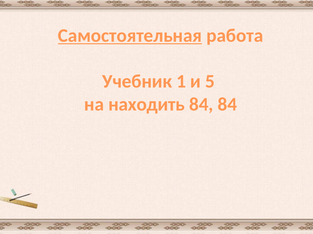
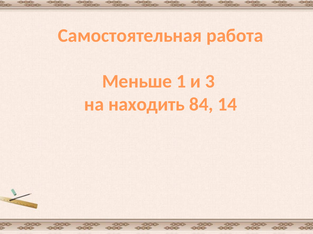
Самостоятельная underline: present -> none
Учебник: Учебник -> Меньше
5: 5 -> 3
84 84: 84 -> 14
